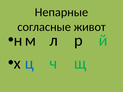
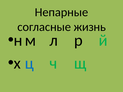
живот: живот -> жизнь
